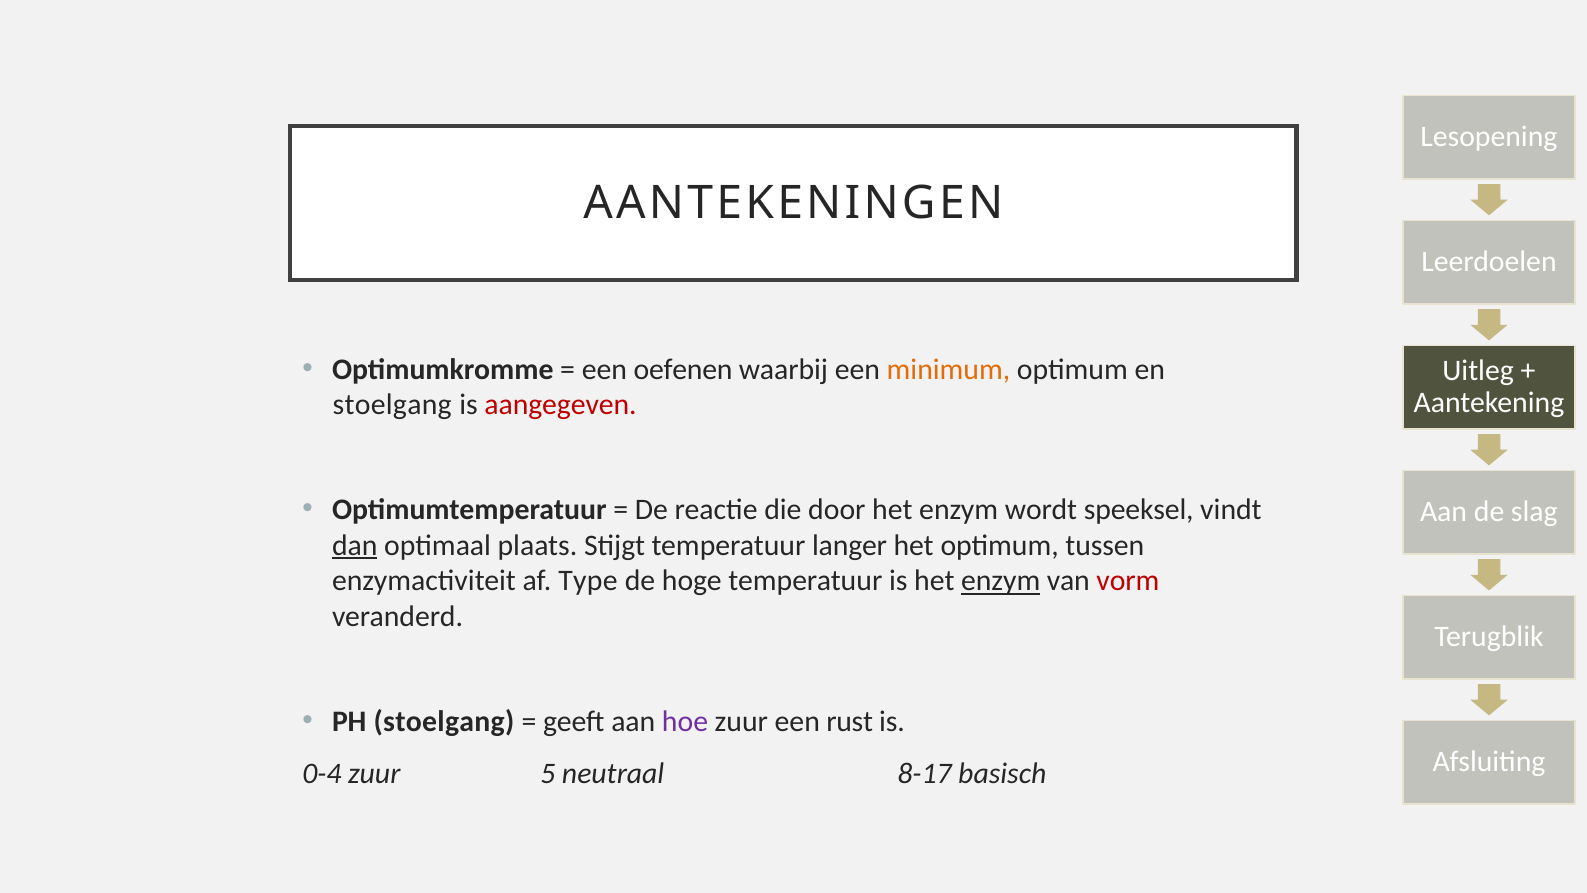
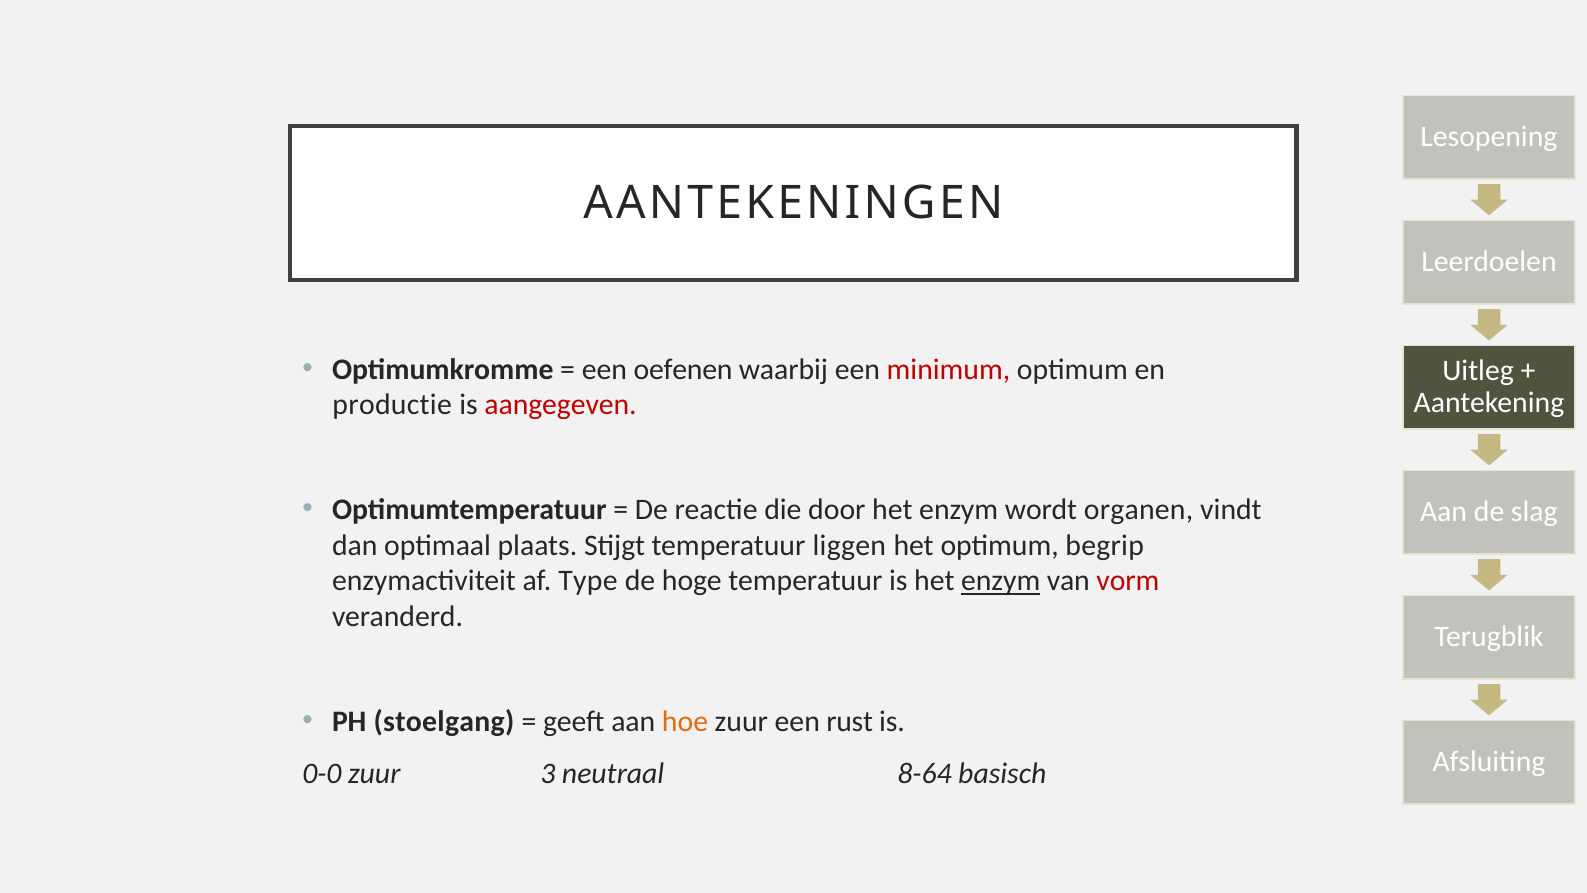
minimum colour: orange -> red
stoelgang at (392, 405): stoelgang -> productie
speeksel: speeksel -> organen
dan underline: present -> none
langer: langer -> liggen
tussen: tussen -> begrip
hoe colour: purple -> orange
0-4: 0-4 -> 0-0
5: 5 -> 3
8-17: 8-17 -> 8-64
